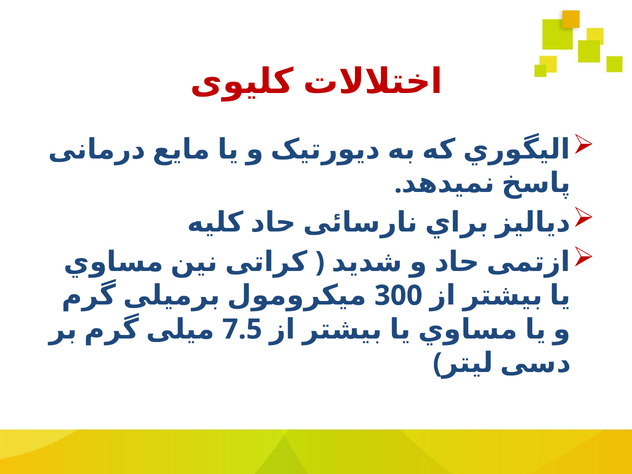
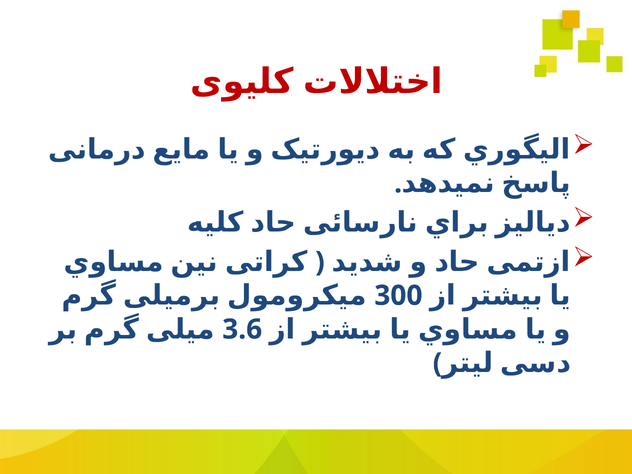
7.5: 7.5 -> 3.6
